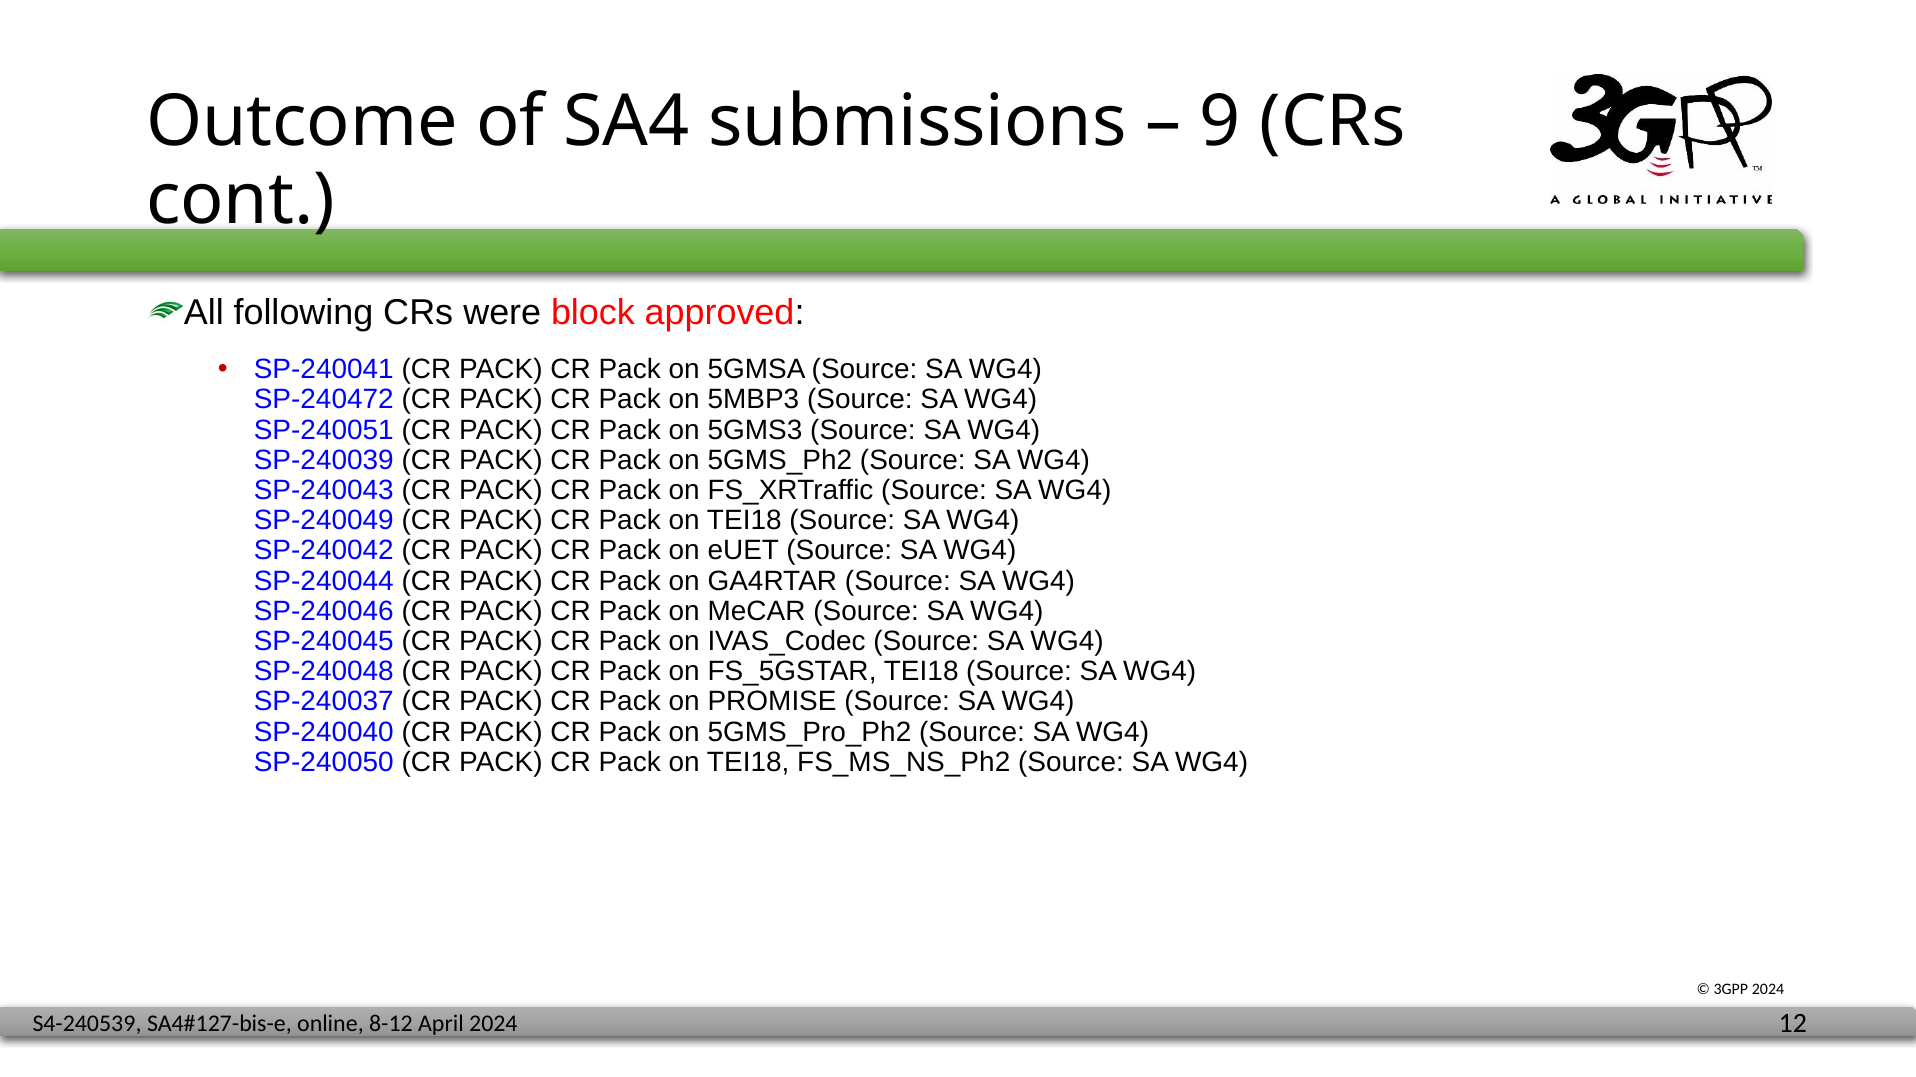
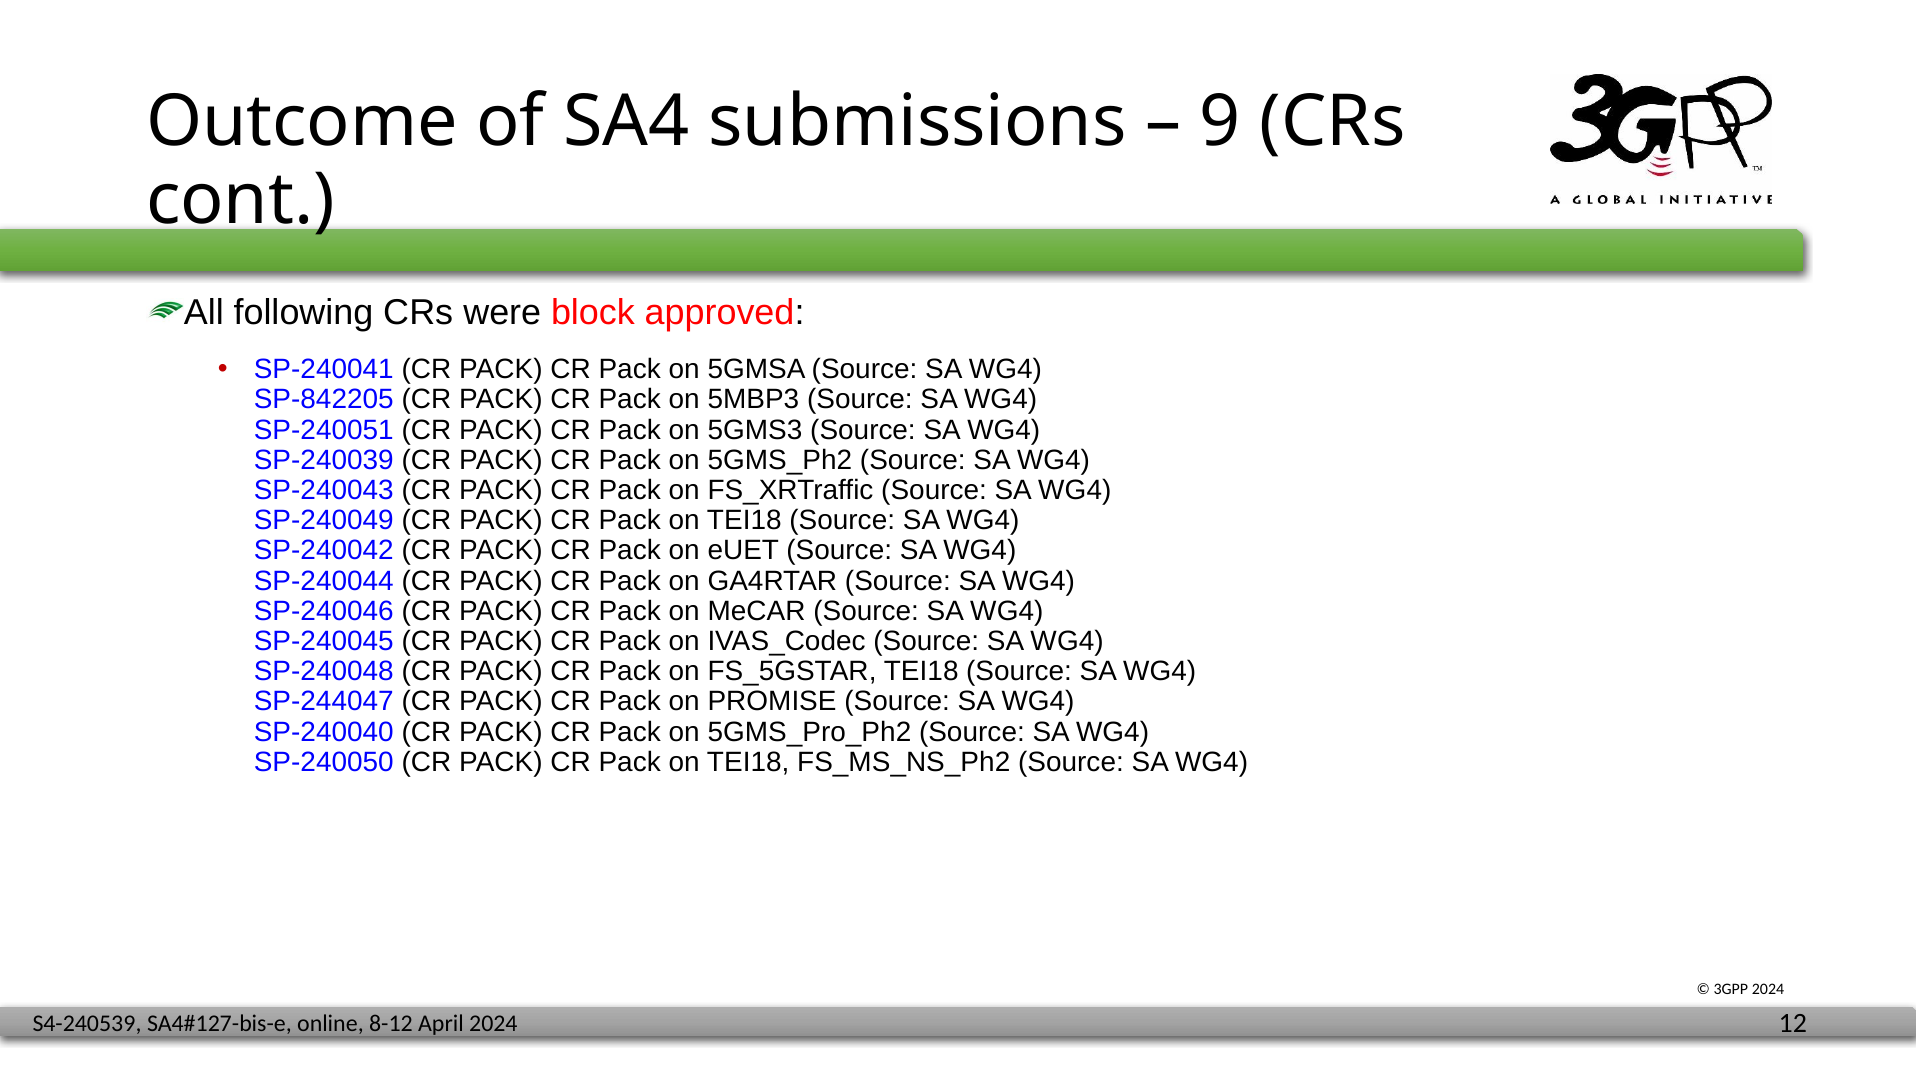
SP-240472: SP-240472 -> SP-842205
SP-240037: SP-240037 -> SP-244047
